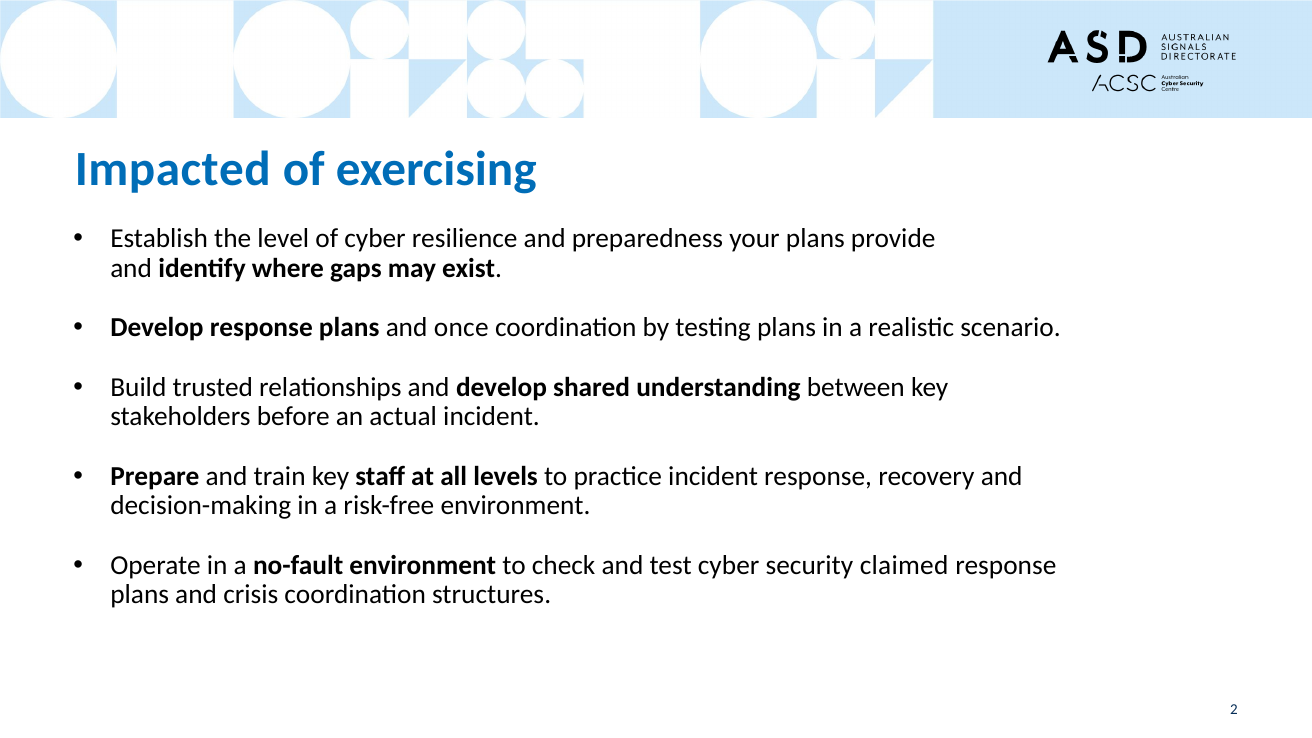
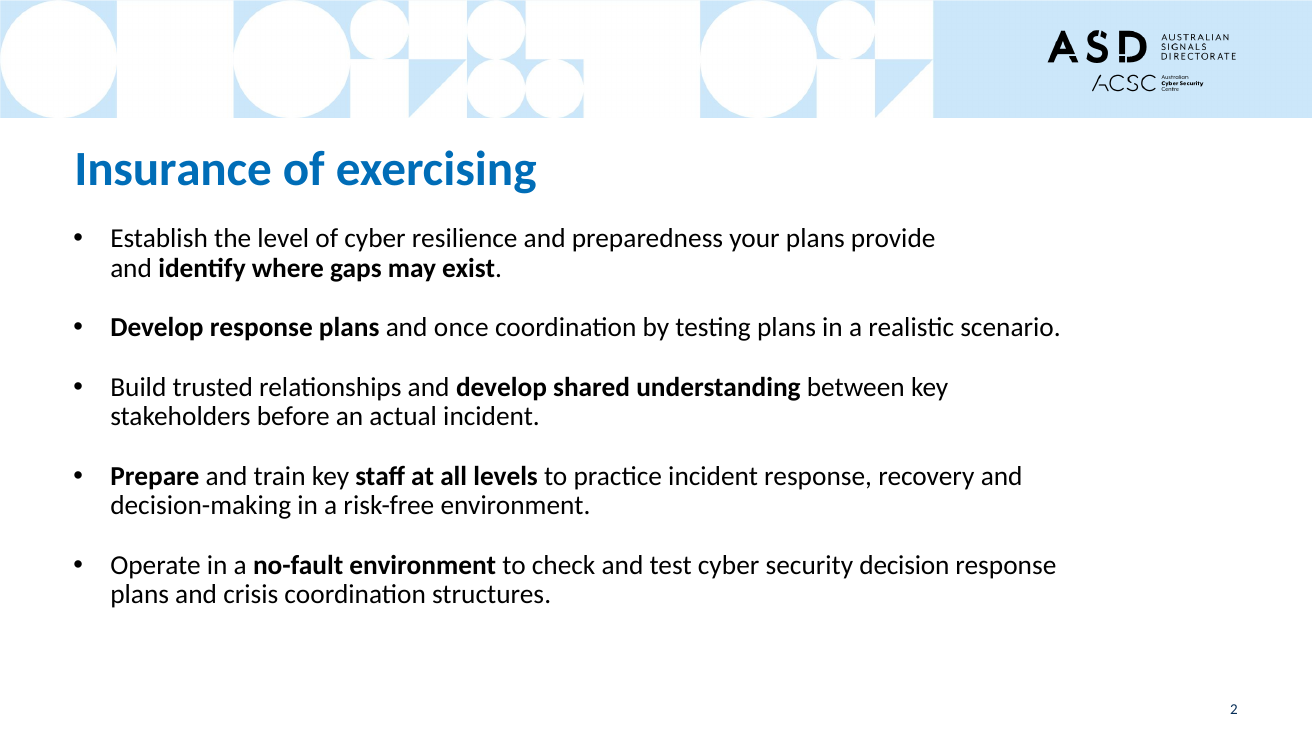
Impacted: Impacted -> Insurance
claimed: claimed -> decision
